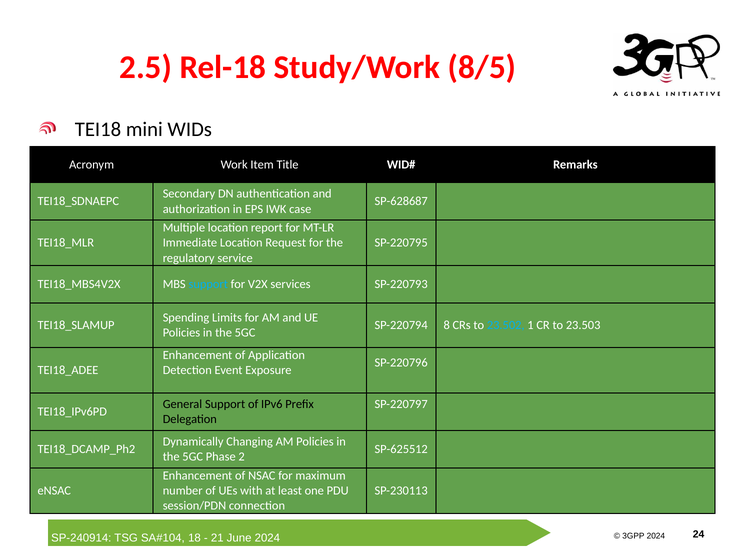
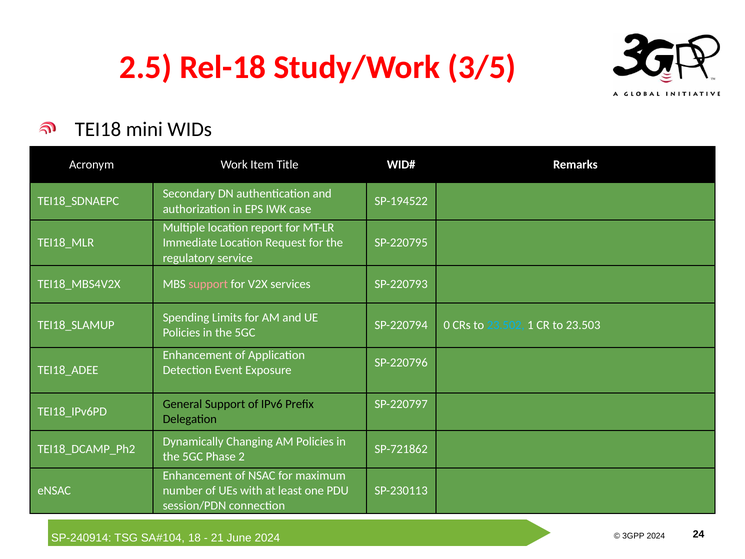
8/5: 8/5 -> 3/5
SP-628687: SP-628687 -> SP-194522
support at (208, 284) colour: light blue -> pink
8: 8 -> 0
SP-625512: SP-625512 -> SP-721862
